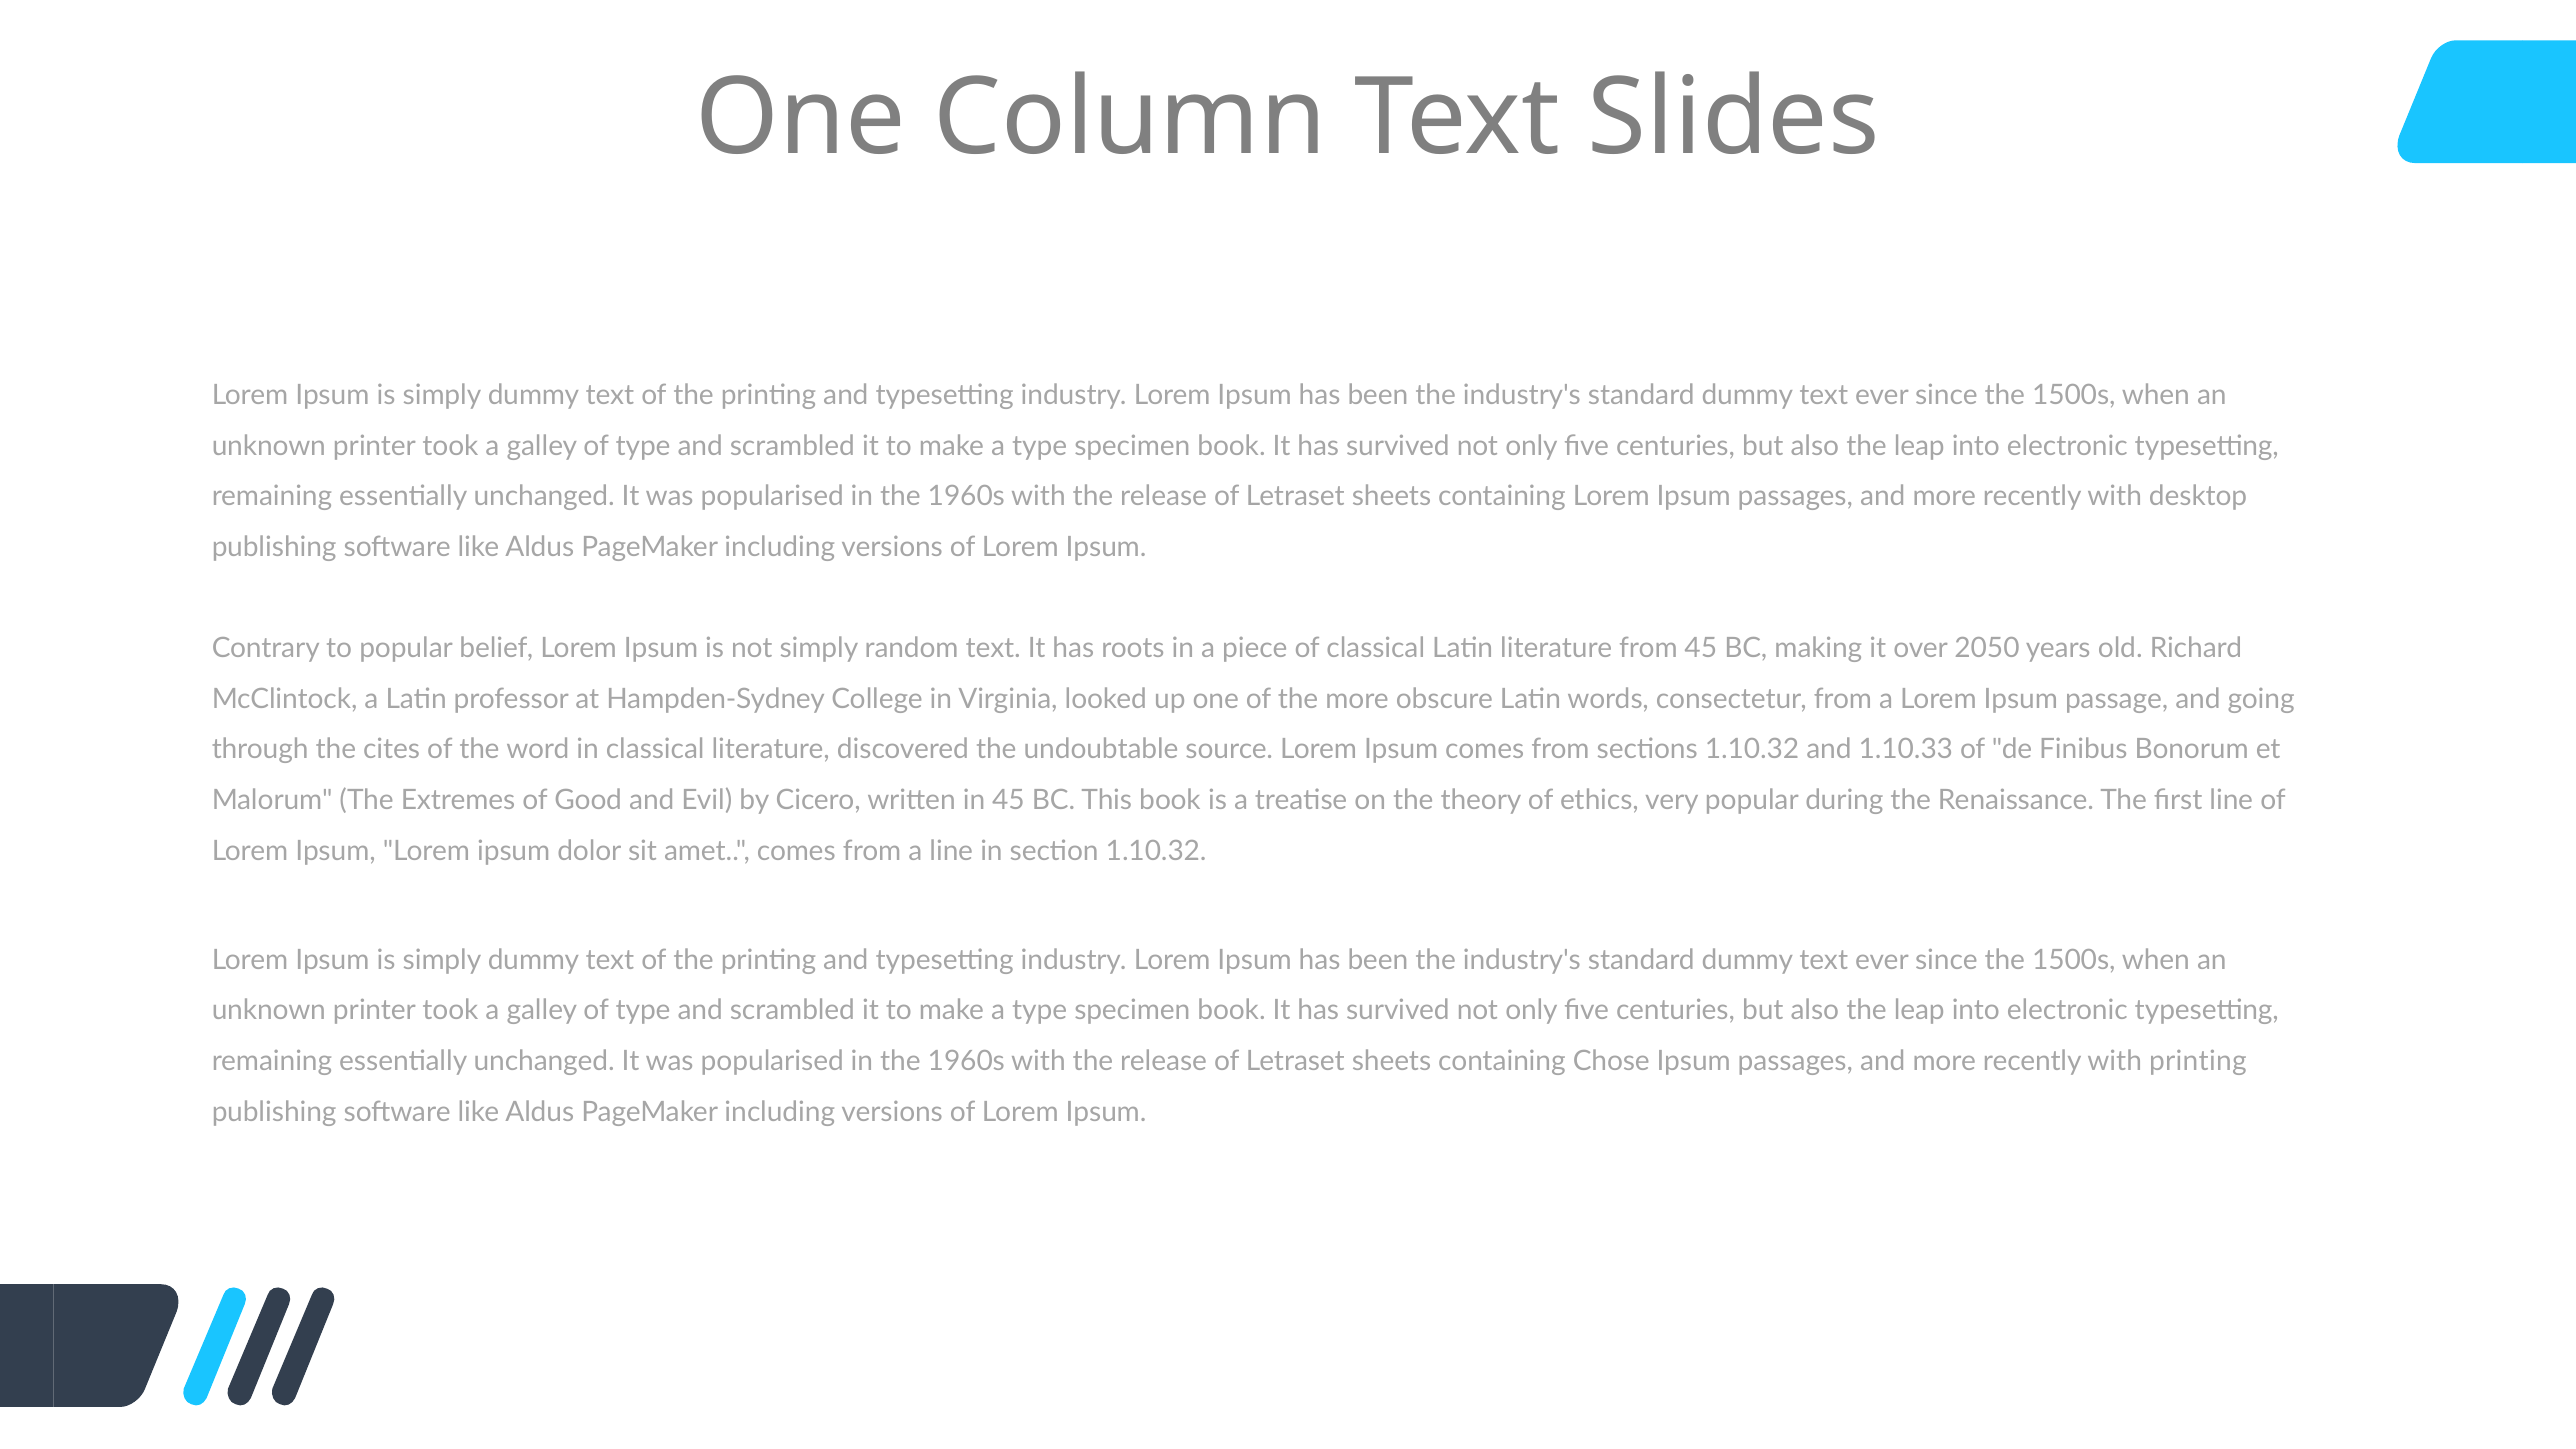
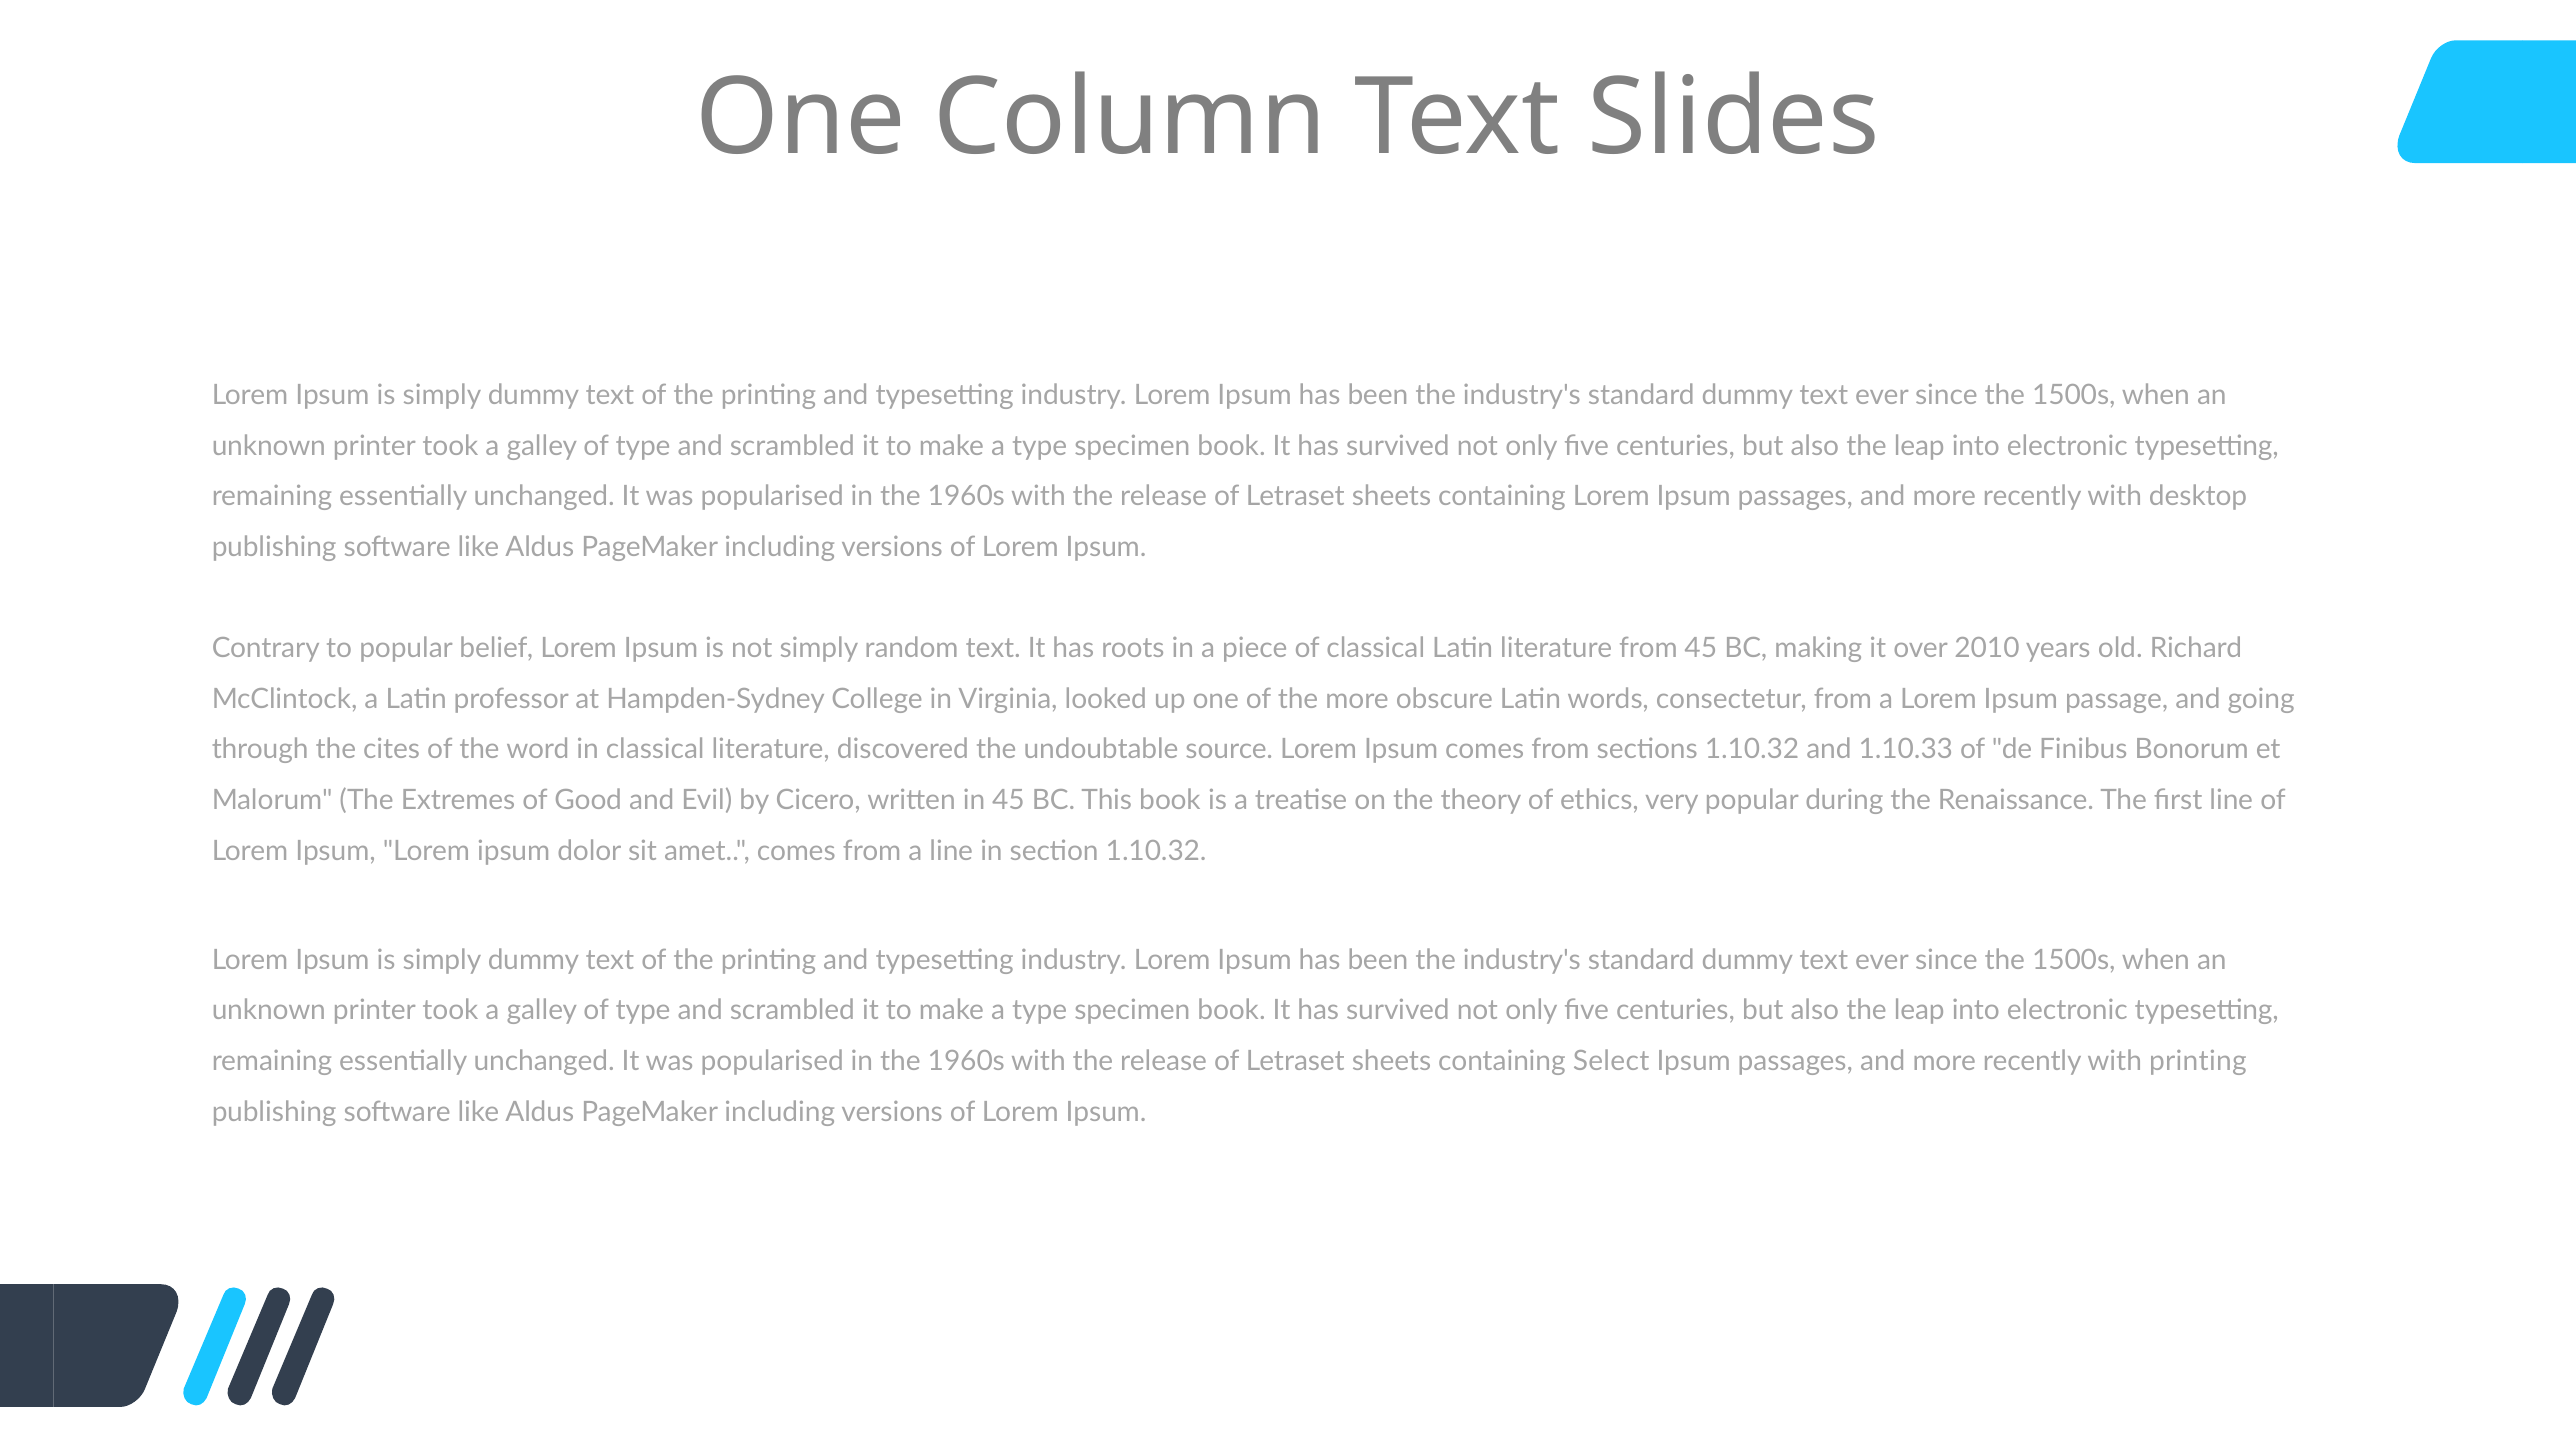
2050: 2050 -> 2010
Chose: Chose -> Select
